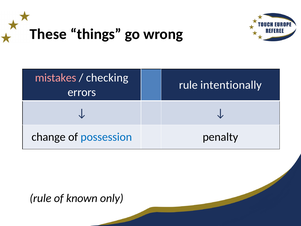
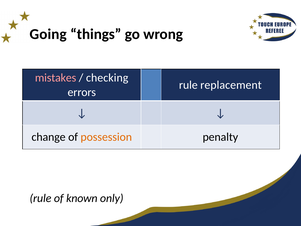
These: These -> Going
intentionally: intentionally -> replacement
possession colour: blue -> orange
